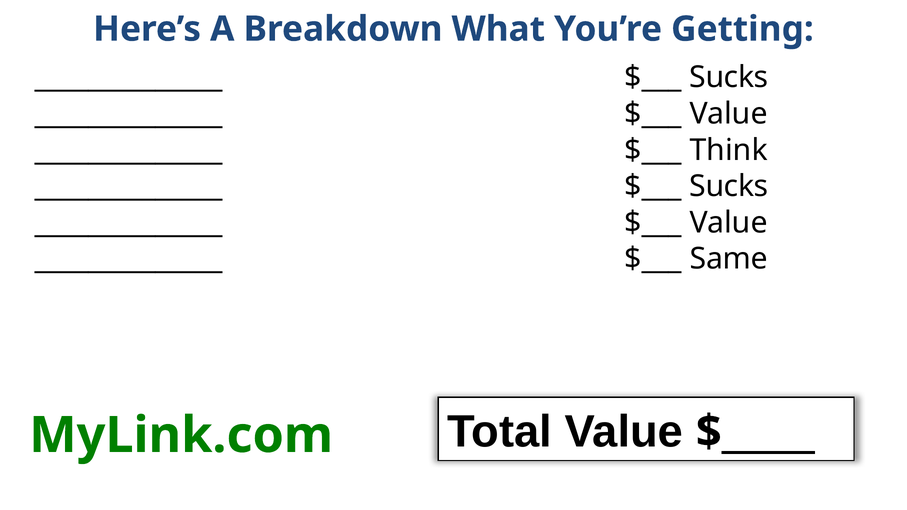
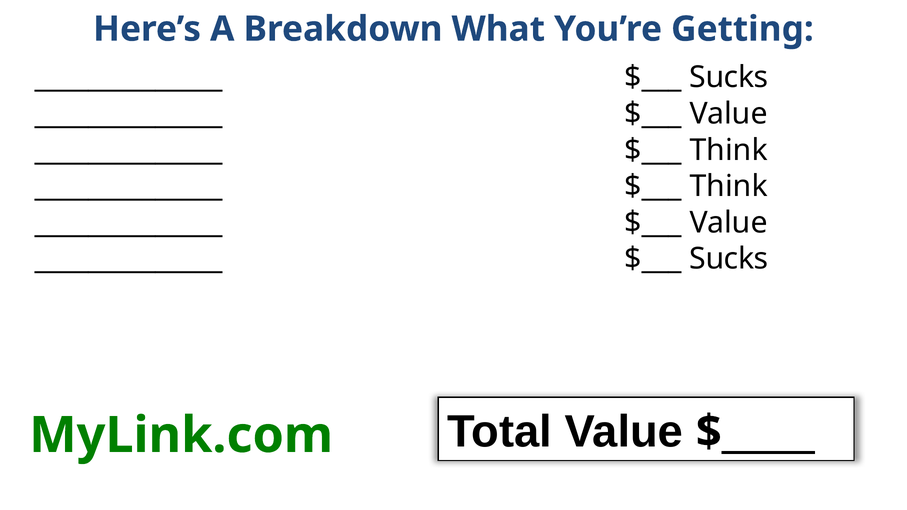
Sucks at (729, 186): Sucks -> Think
Same at (729, 259): Same -> Sucks
